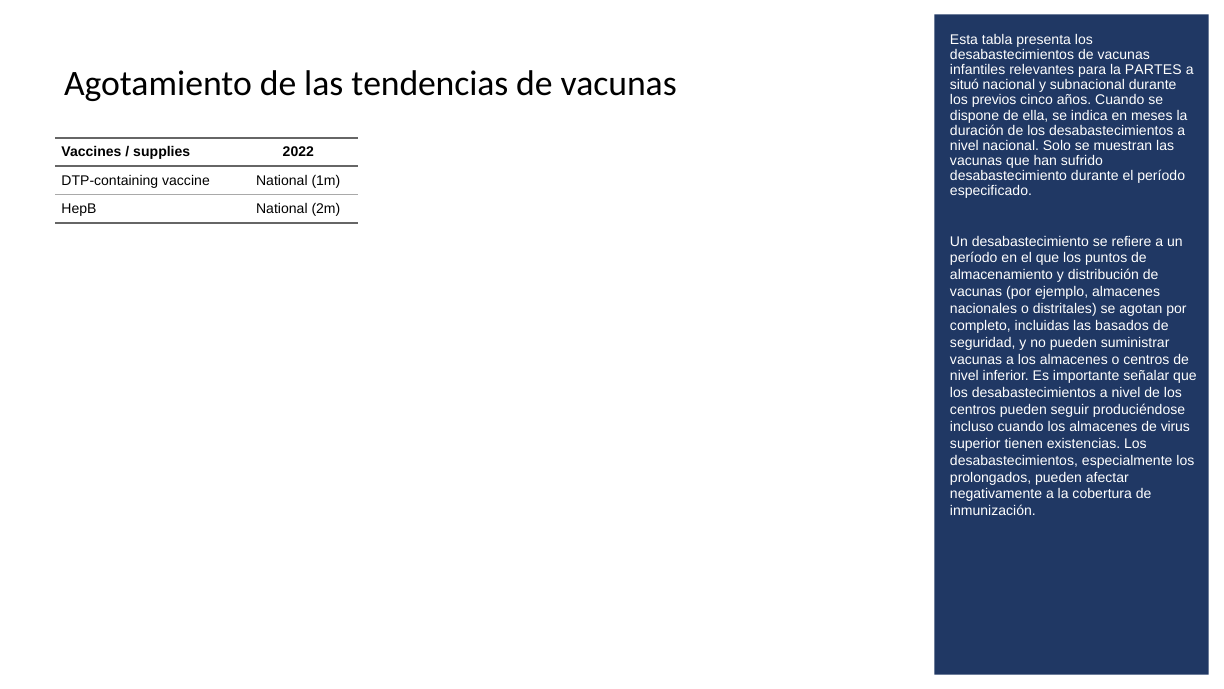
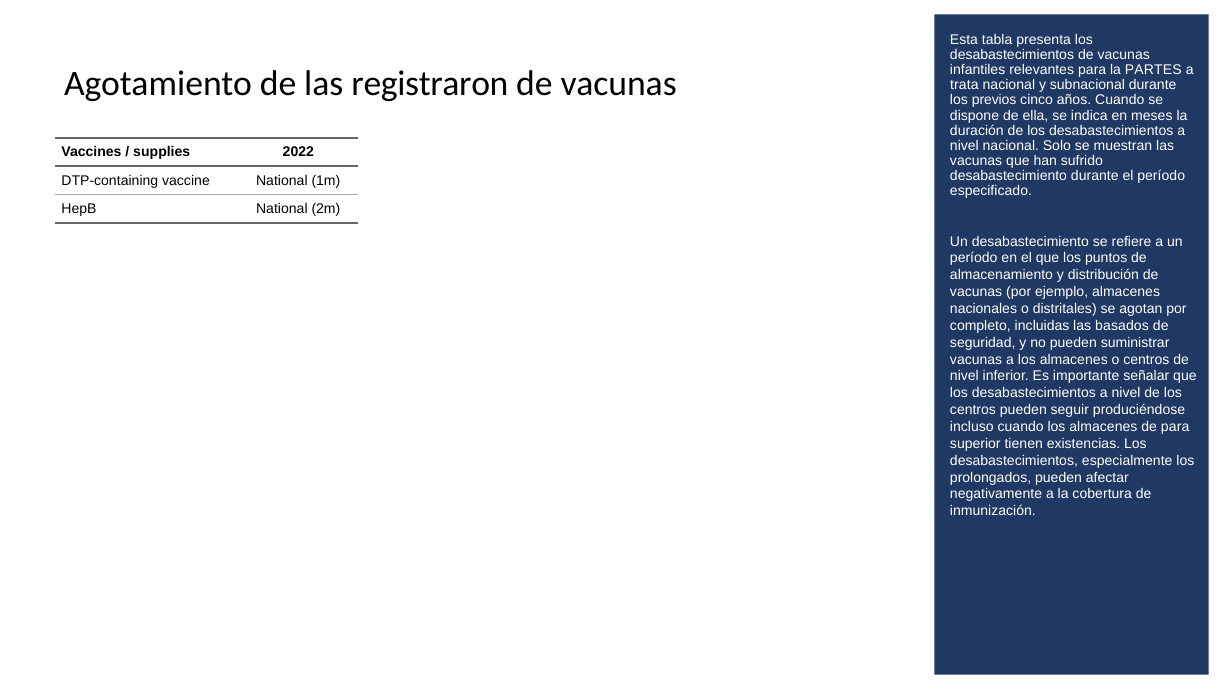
tendencias: tendencias -> registraron
situó: situó -> trata
de virus: virus -> para
